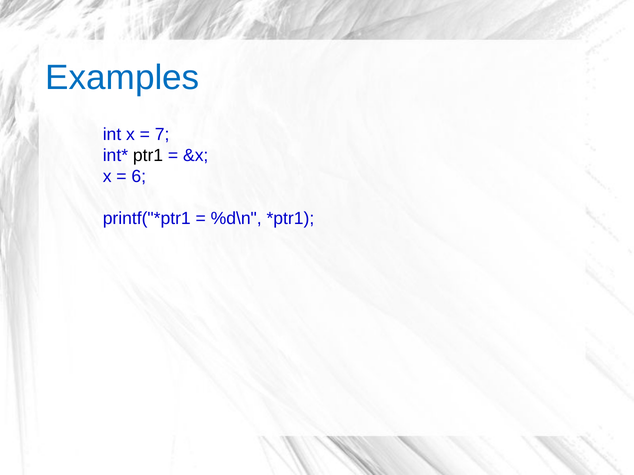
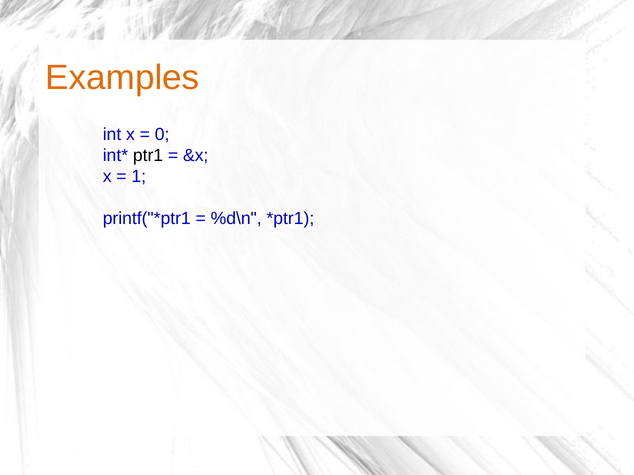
Examples colour: blue -> orange
7: 7 -> 0
6: 6 -> 1
